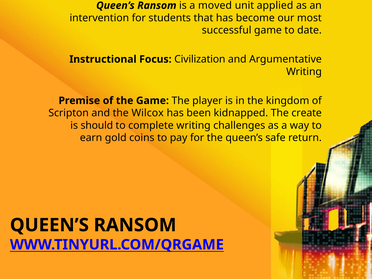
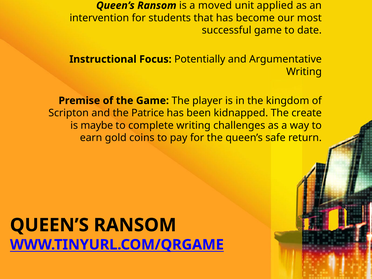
Civilization: Civilization -> Potentially
Wilcox: Wilcox -> Patrice
should: should -> maybe
